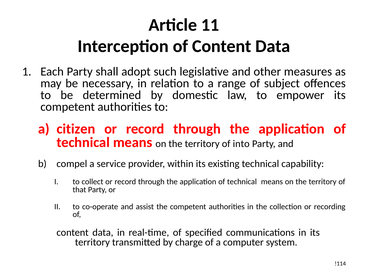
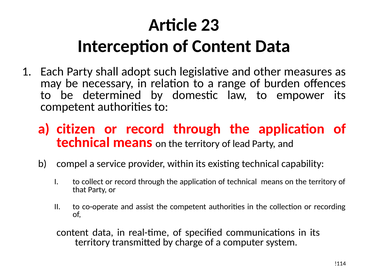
11: 11 -> 23
subject: subject -> burden
into: into -> lead
